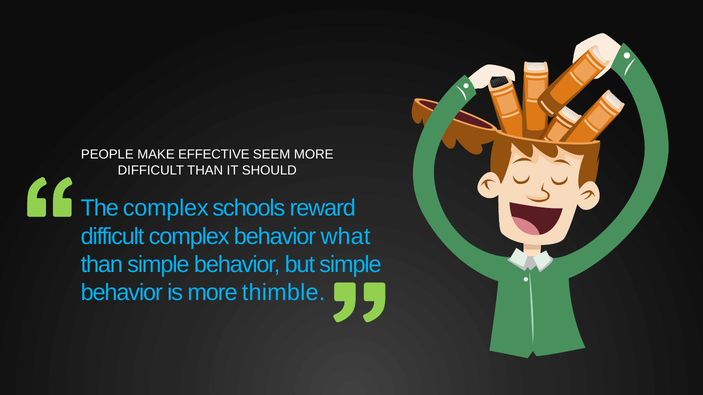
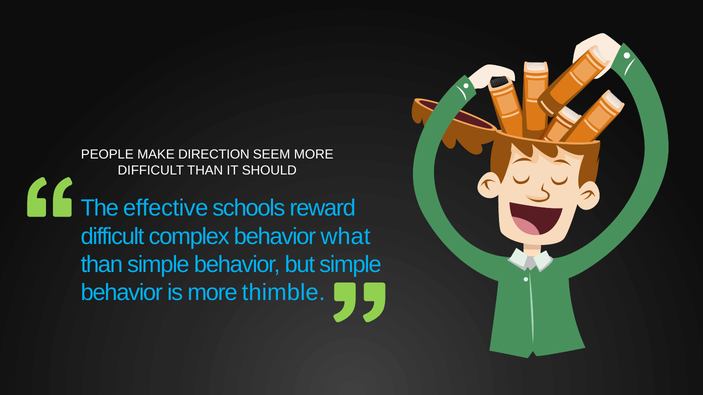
EFFECTIVE: EFFECTIVE -> DIRECTION
The complex: complex -> effective
